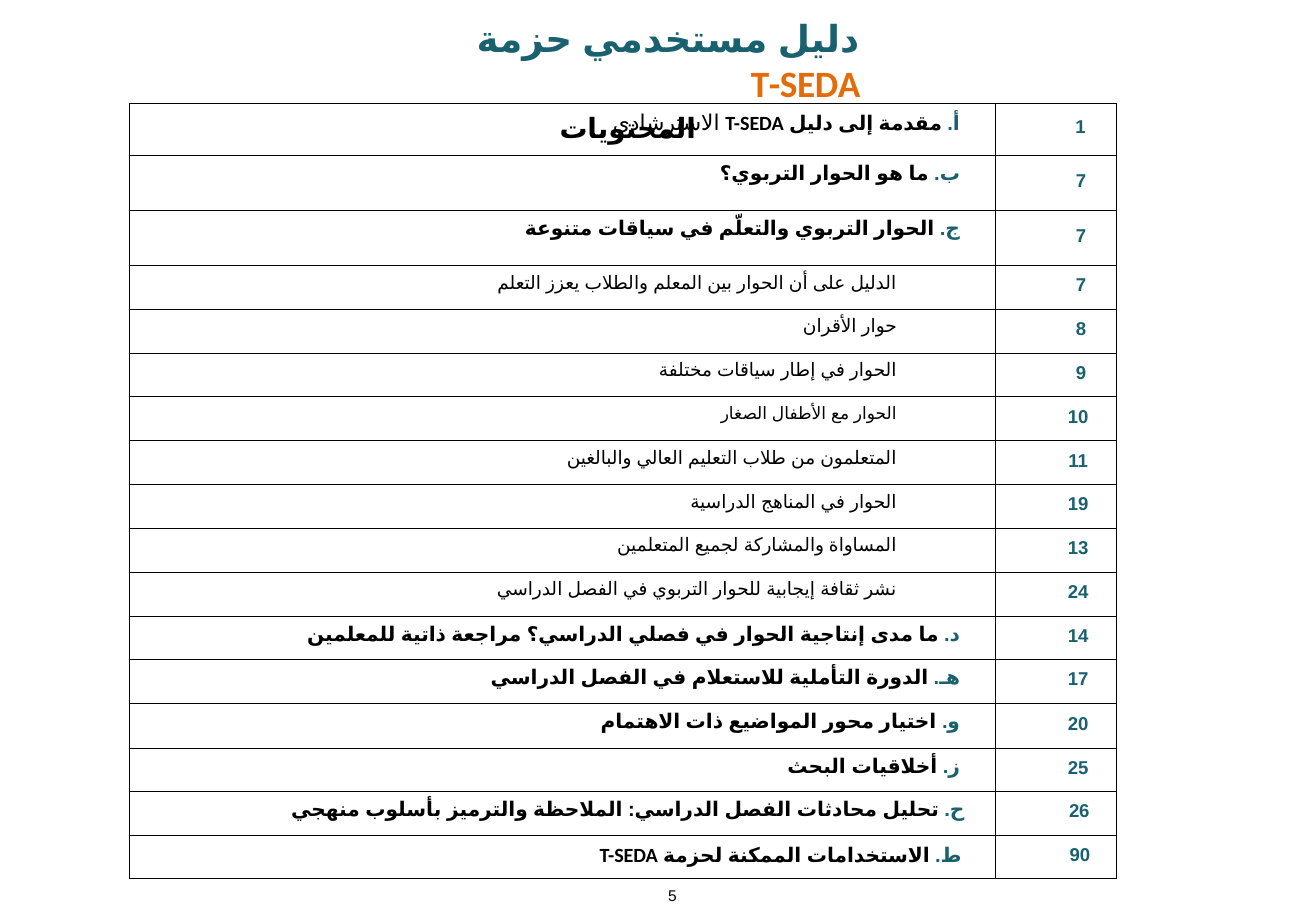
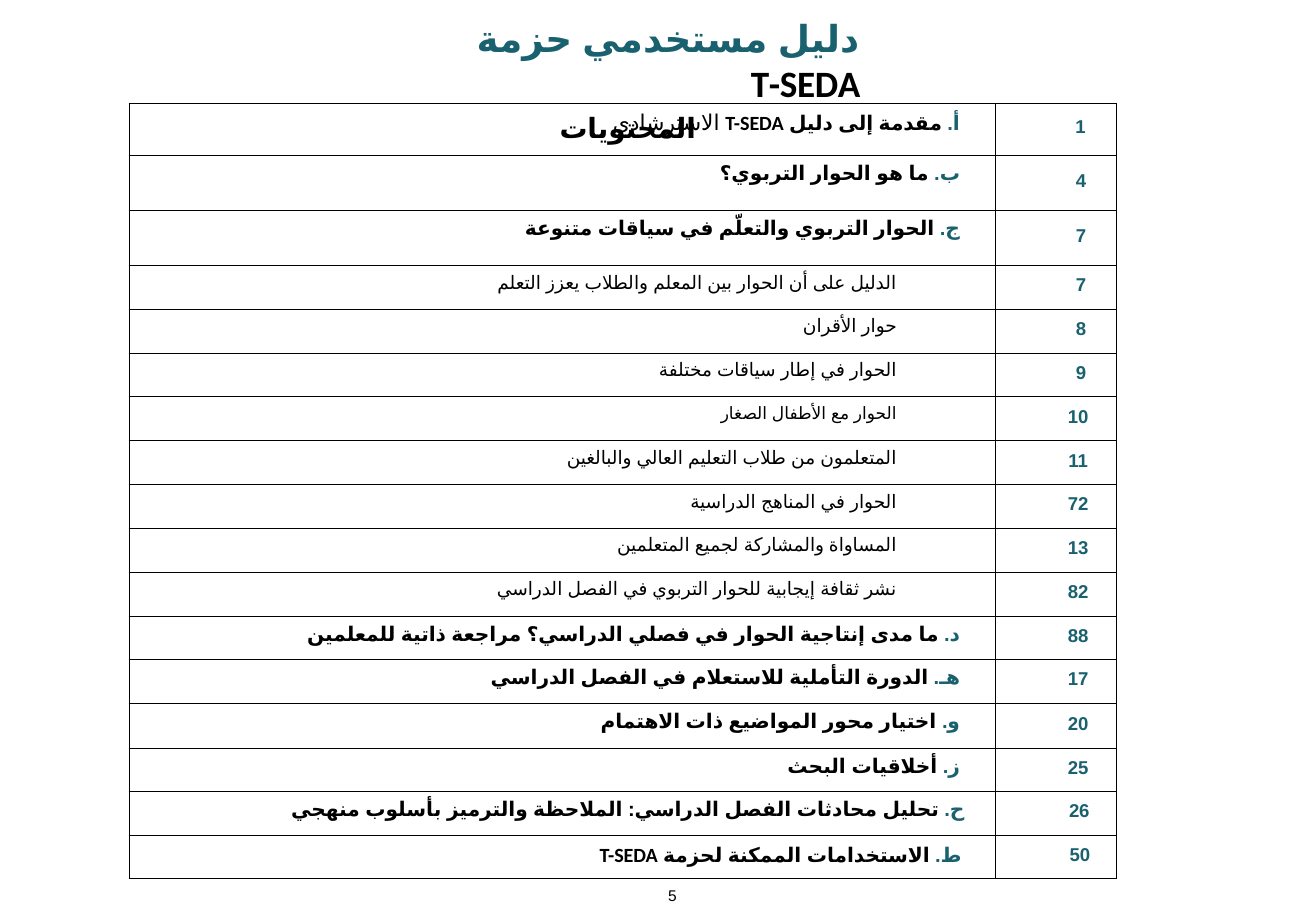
T-SEDA at (806, 85) colour: orange -> black
7 at (1081, 181): 7 -> 4
19: 19 -> 72
24: 24 -> 82
14: 14 -> 88
90: 90 -> 50
